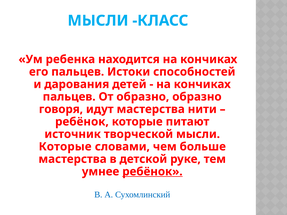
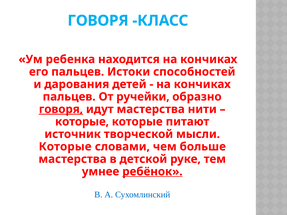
МЫСЛИ at (98, 21): МЫСЛИ -> ГОВОРЯ
От образно: образно -> ручейки
говоря at (61, 109) underline: none -> present
ребёнок at (82, 122): ребёнок -> которые
